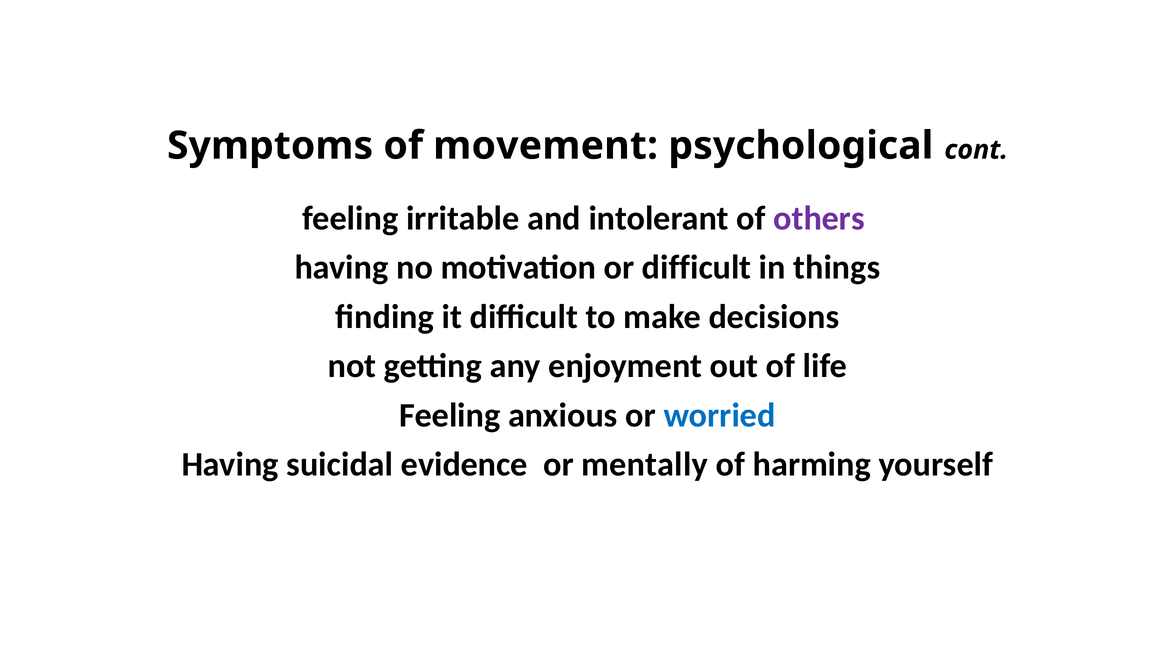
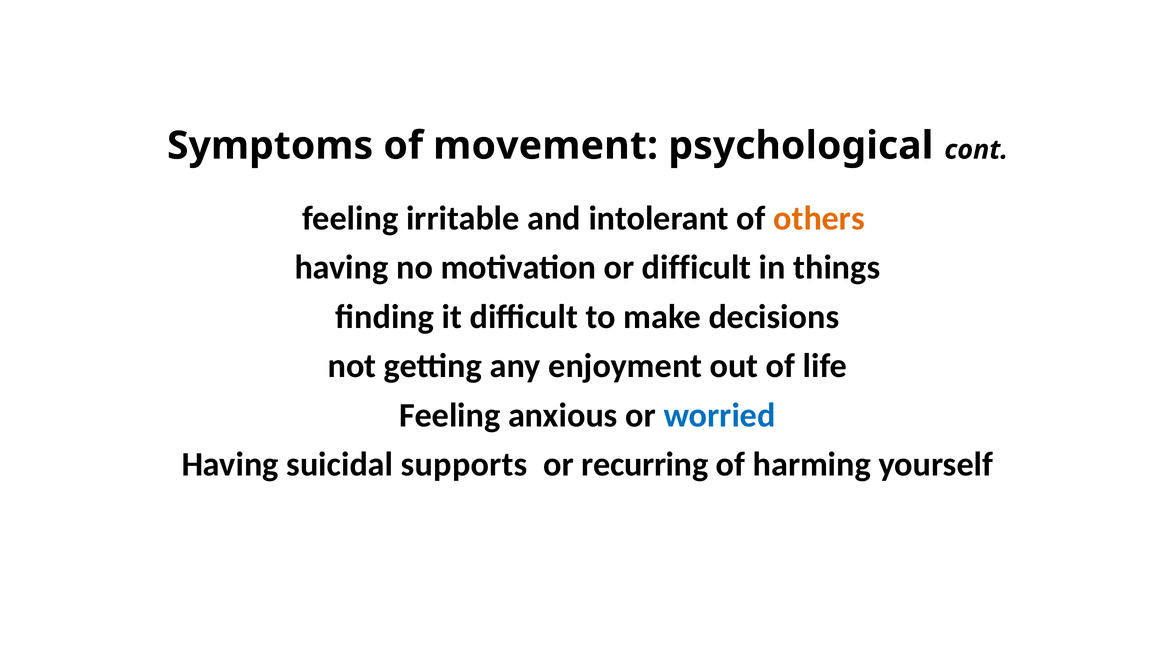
others colour: purple -> orange
evidence: evidence -> supports
mentally: mentally -> recurring
